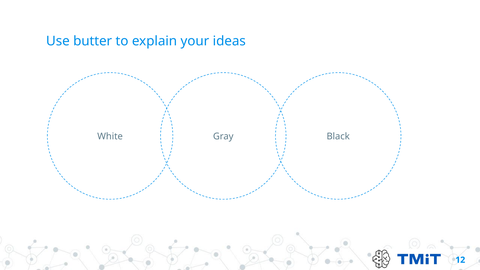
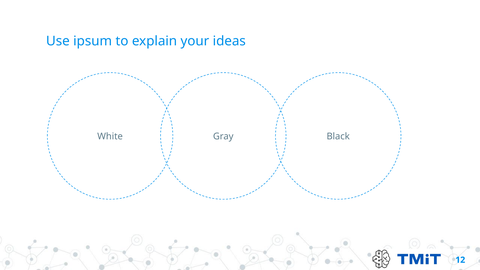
butter: butter -> ipsum
